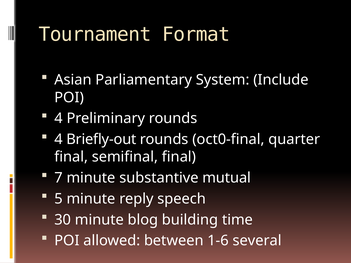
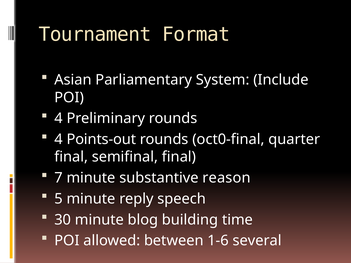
Briefly-out: Briefly-out -> Points-out
mutual: mutual -> reason
